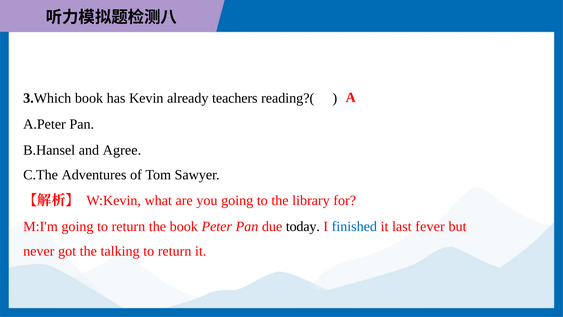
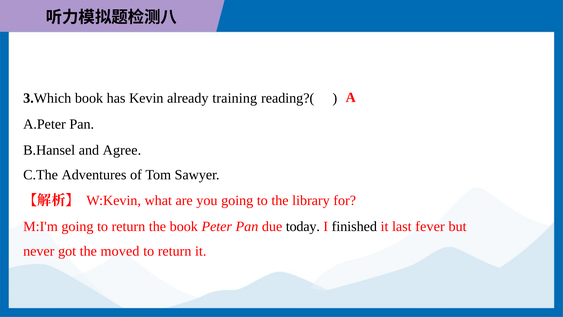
teachers: teachers -> training
finished colour: blue -> black
talking: talking -> moved
